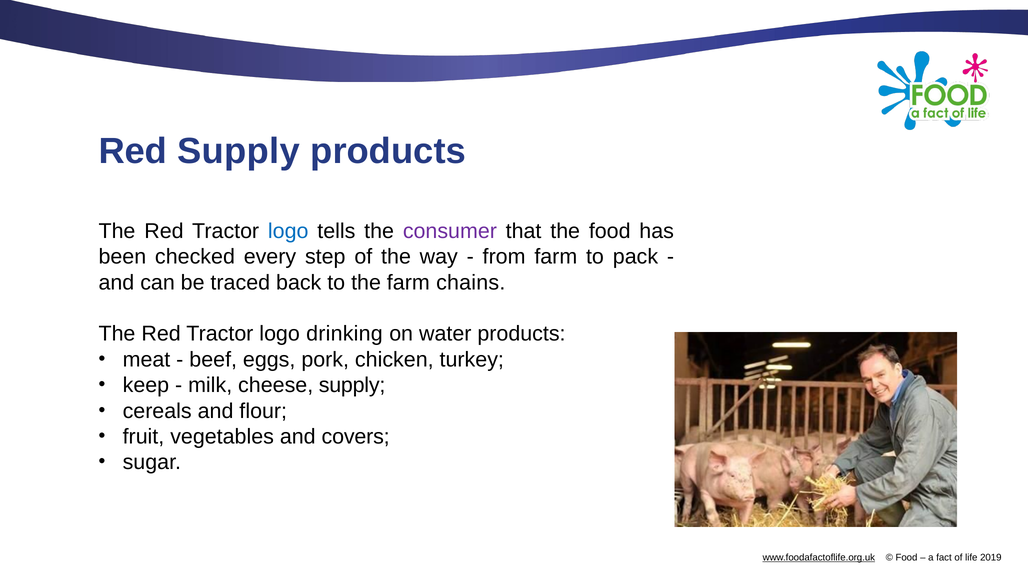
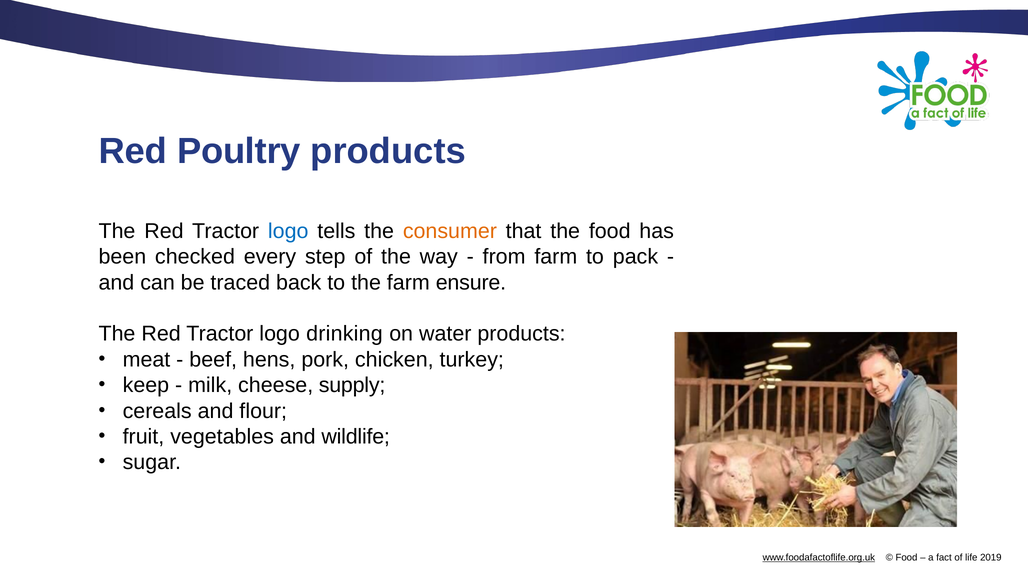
Red Supply: Supply -> Poultry
consumer colour: purple -> orange
chains: chains -> ensure
eggs: eggs -> hens
covers: covers -> wildlife
